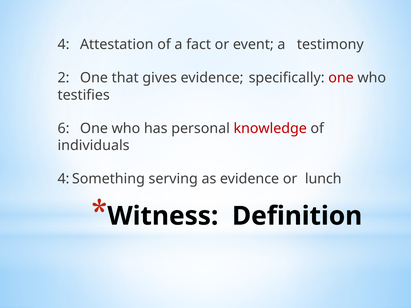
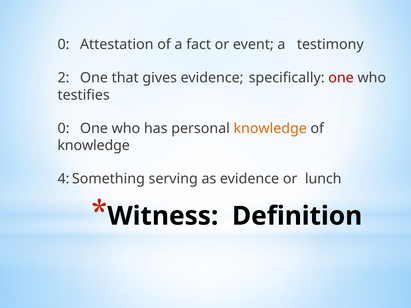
4 at (64, 44): 4 -> 0
6 at (64, 129): 6 -> 0
knowledge at (270, 129) colour: red -> orange
individuals at (94, 146): individuals -> knowledge
